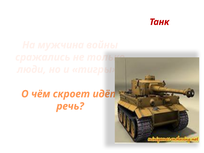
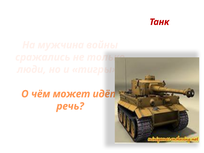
скроет: скроет -> может
